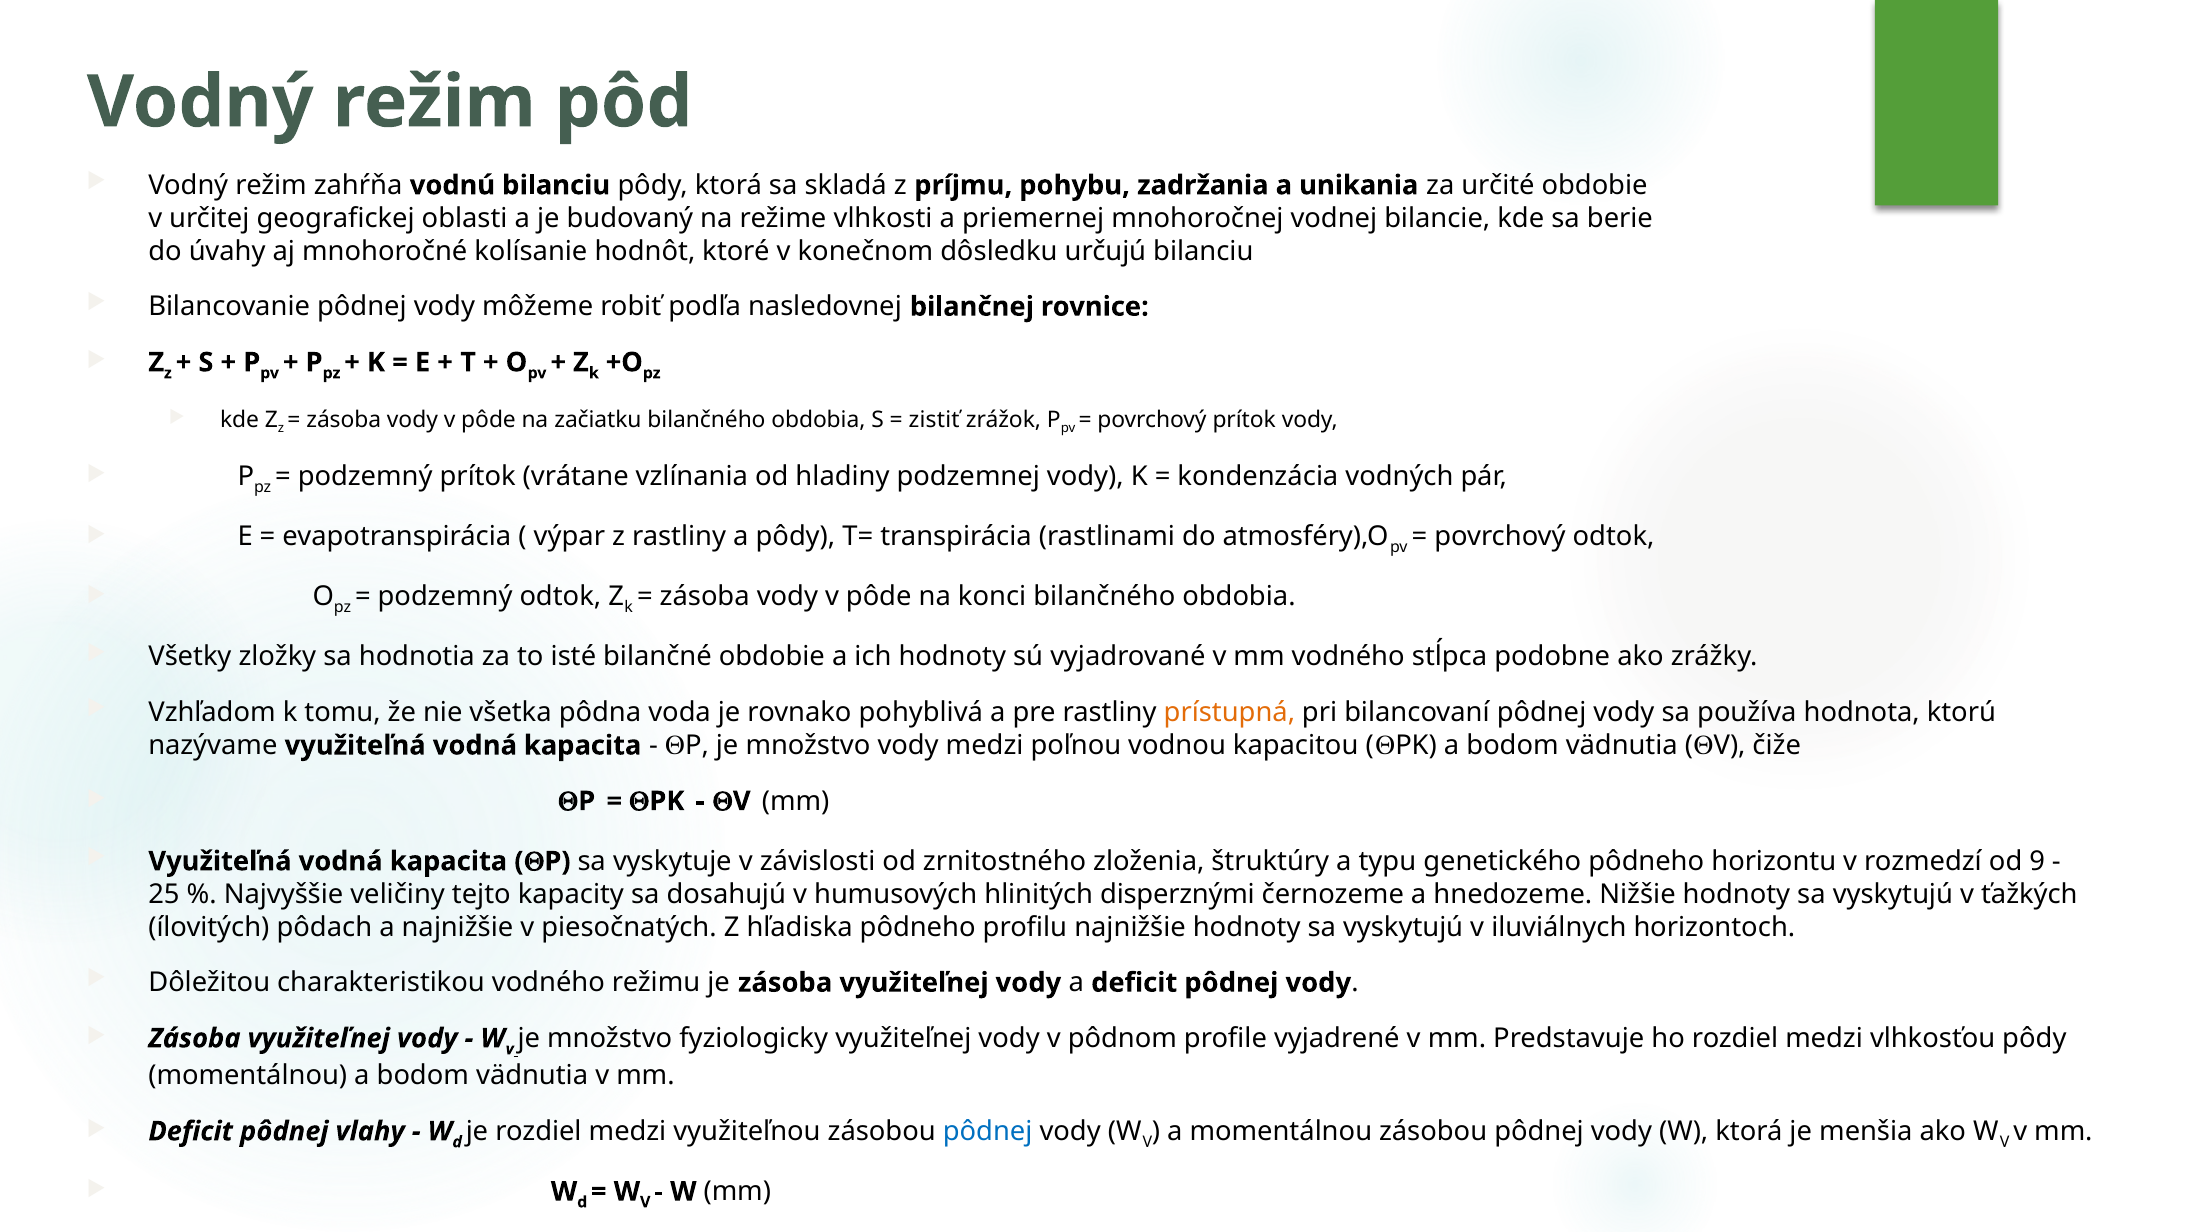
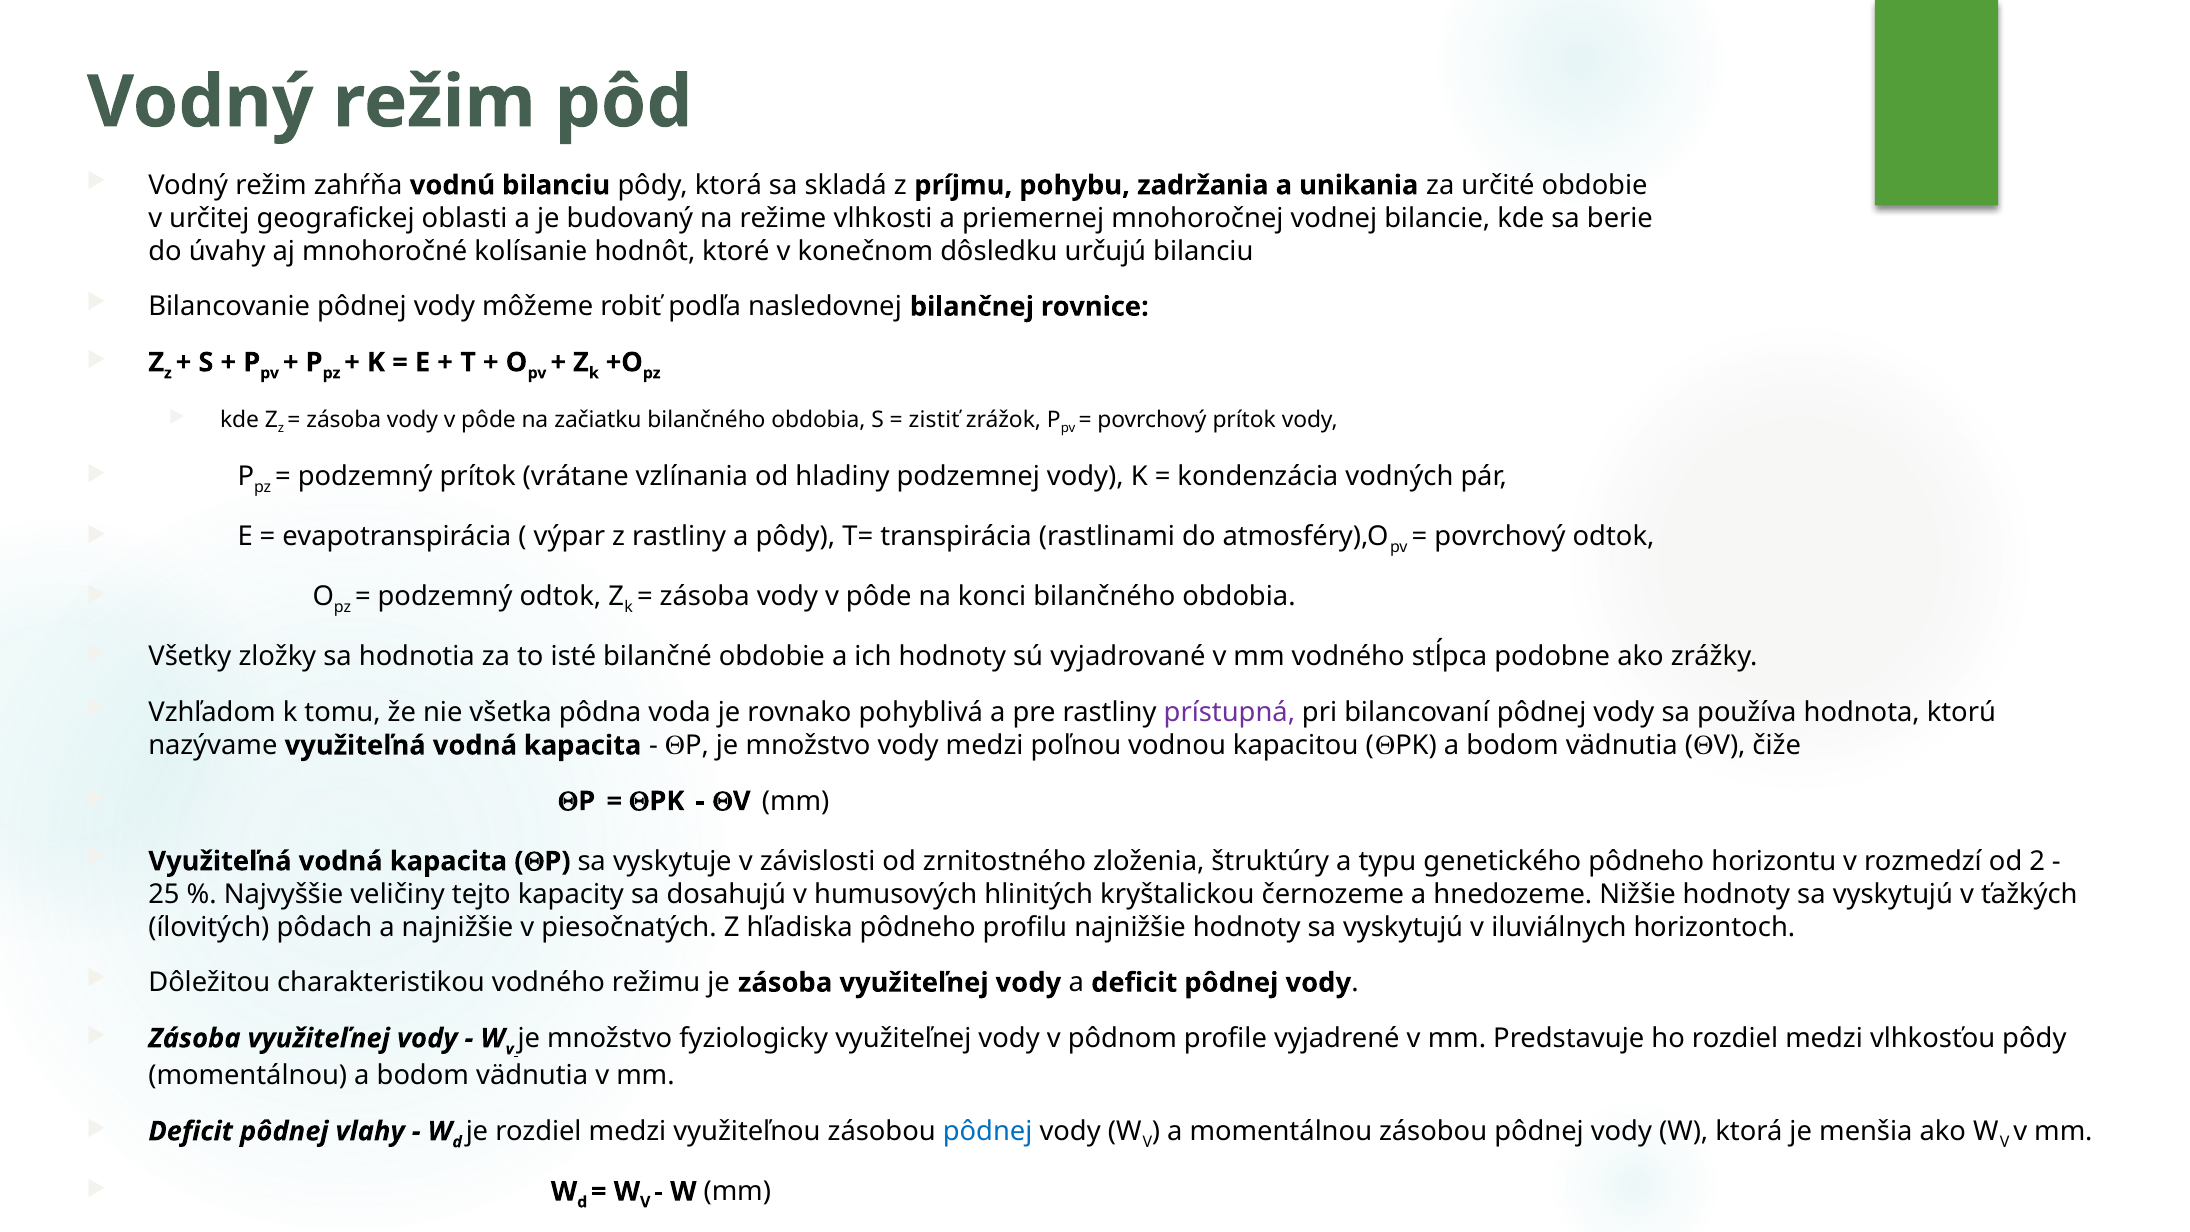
prístupná colour: orange -> purple
9: 9 -> 2
disperznými: disperznými -> kryštalickou
